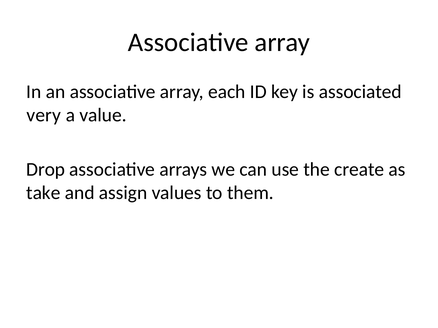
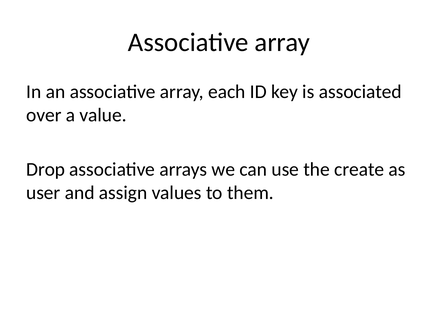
very: very -> over
take: take -> user
